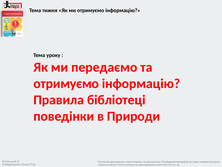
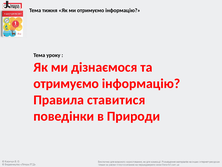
передаємо: передаємо -> дізнаємося
бібліотеці: бібліотеці -> ставитися
